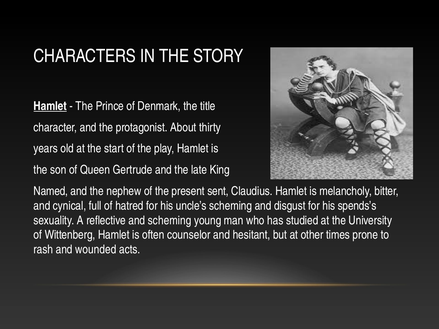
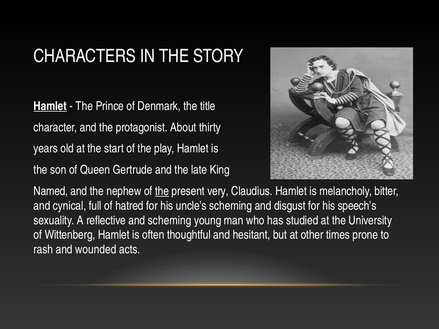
the at (162, 191) underline: none -> present
sent: sent -> very
spends’s: spends’s -> speech’s
counselor: counselor -> thoughtful
